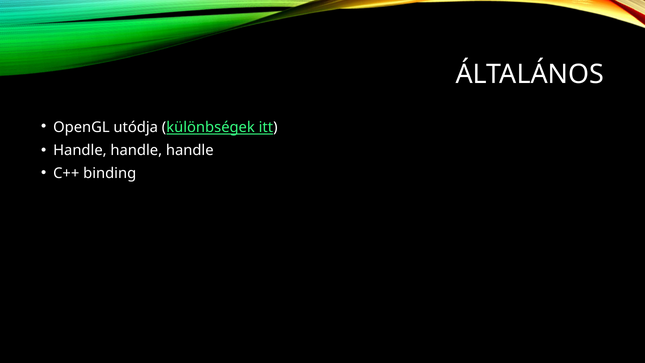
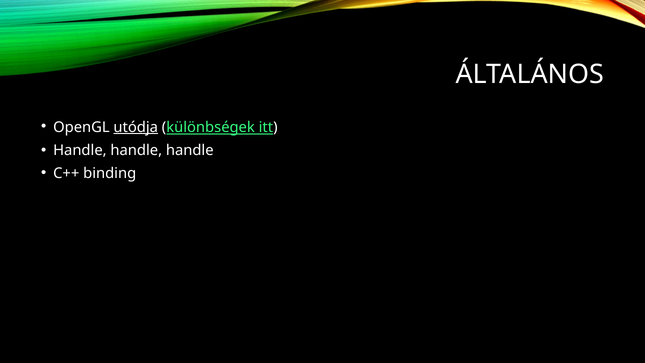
utódja underline: none -> present
